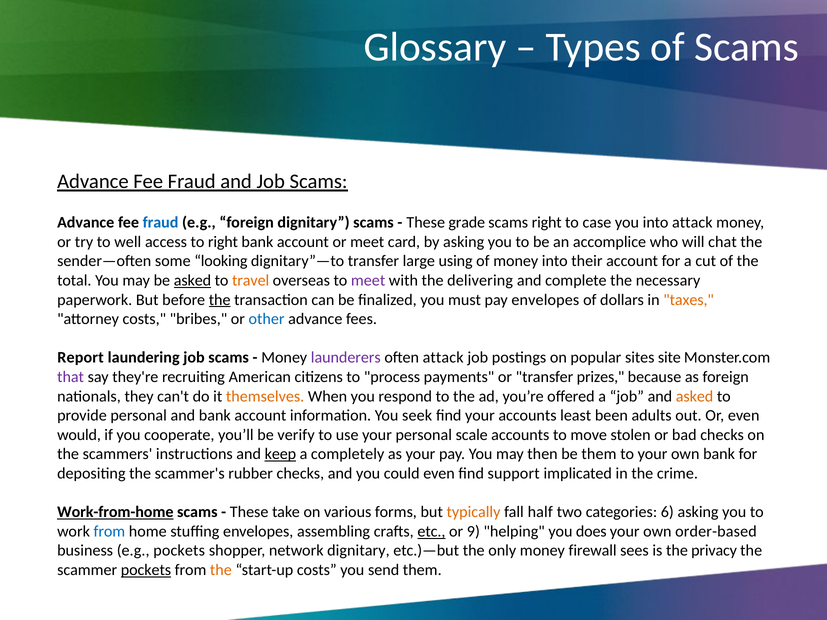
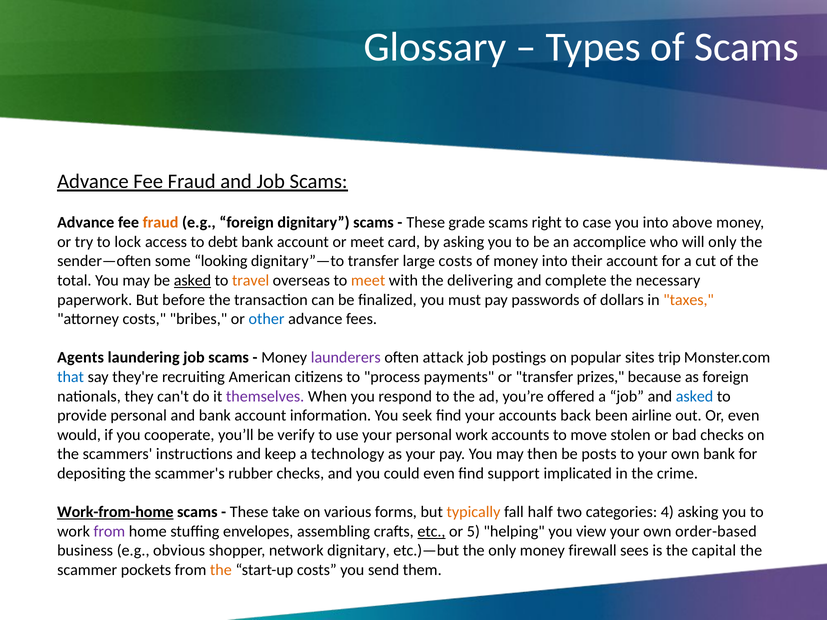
fraud at (161, 223) colour: blue -> orange
into attack: attack -> above
well: well -> lock
to right: right -> debt
will chat: chat -> only
large using: using -> costs
meet at (368, 281) colour: purple -> orange
the at (220, 300) underline: present -> none
pay envelopes: envelopes -> passwords
Report: Report -> Agents
site: site -> trip
that colour: purple -> blue
themselves colour: orange -> purple
asked at (695, 396) colour: orange -> blue
least: least -> back
adults: adults -> airline
personal scale: scale -> work
keep underline: present -> none
completely: completely -> technology
be them: them -> posts
6: 6 -> 4
from at (109, 532) colour: blue -> purple
9: 9 -> 5
does: does -> view
e.g pockets: pockets -> obvious
privacy: privacy -> capital
pockets at (146, 570) underline: present -> none
